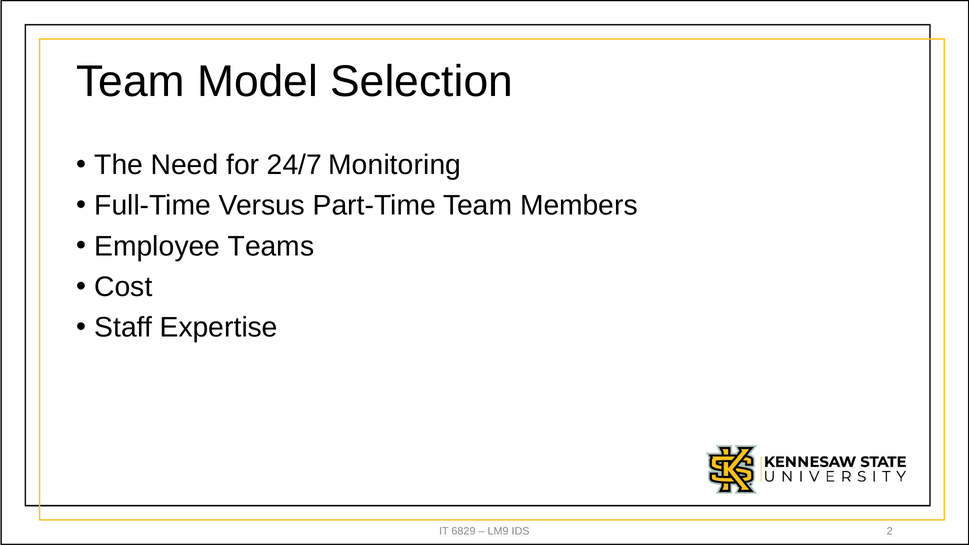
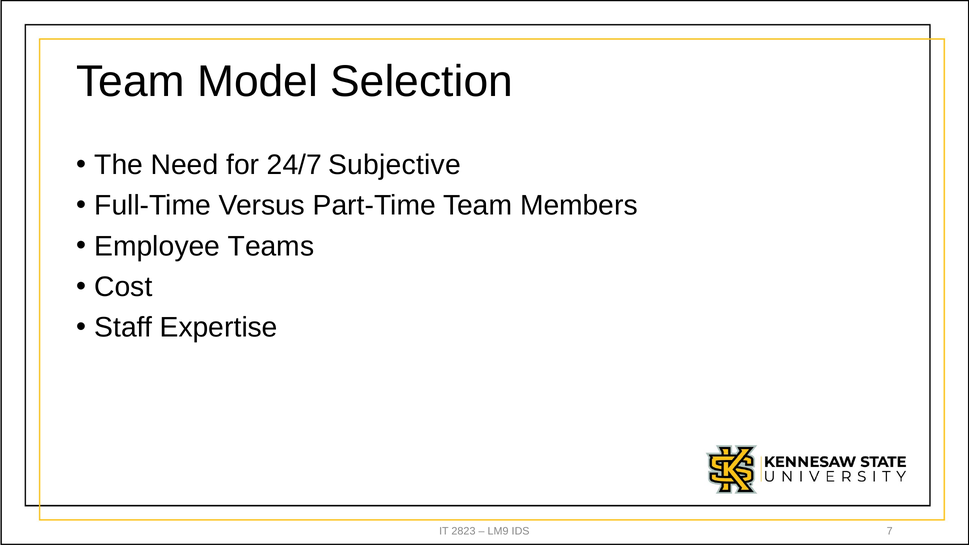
Monitoring: Monitoring -> Subjective
6829: 6829 -> 2823
2: 2 -> 7
